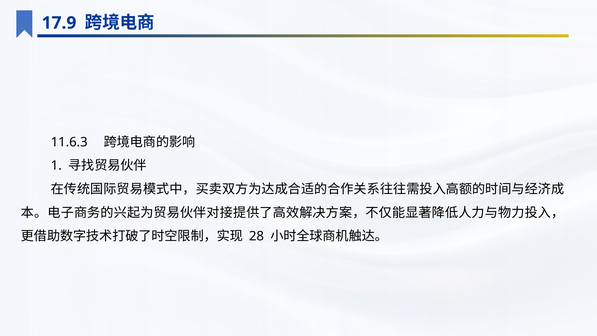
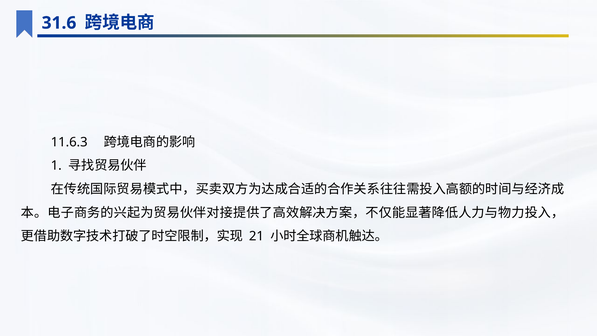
17.9: 17.9 -> 31.6
28: 28 -> 21
